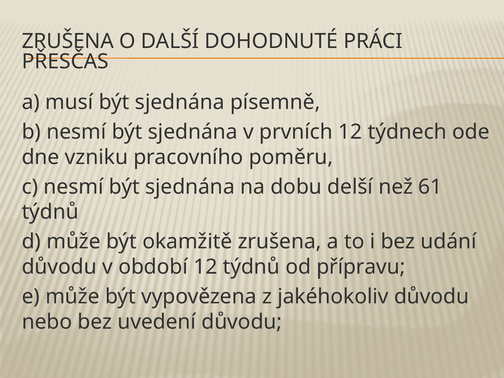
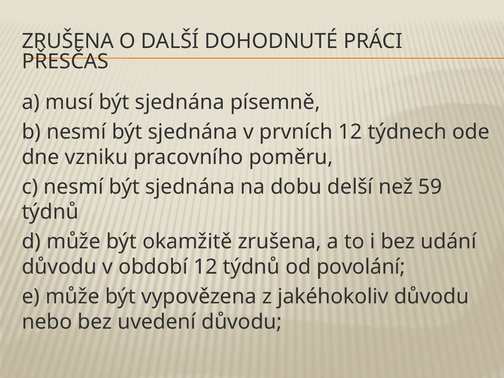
61: 61 -> 59
přípravu: přípravu -> povolání
